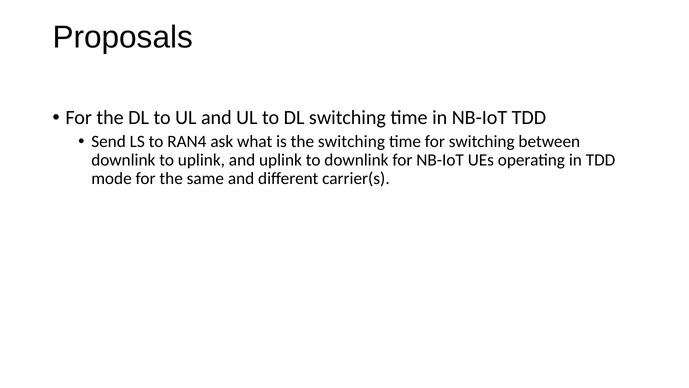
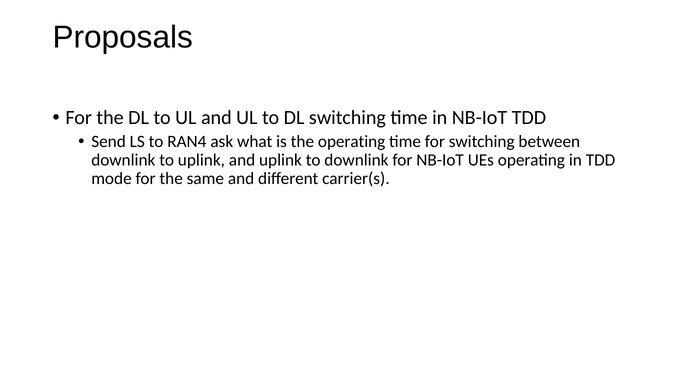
the switching: switching -> operating
